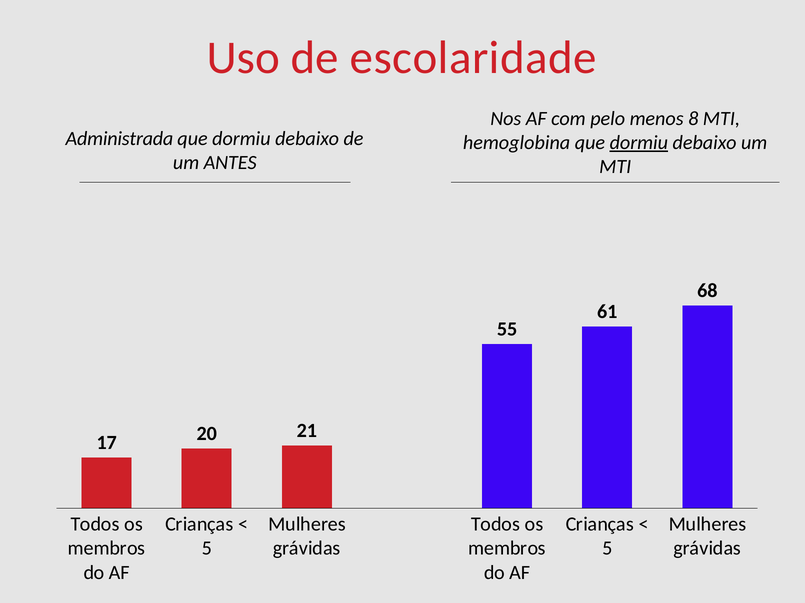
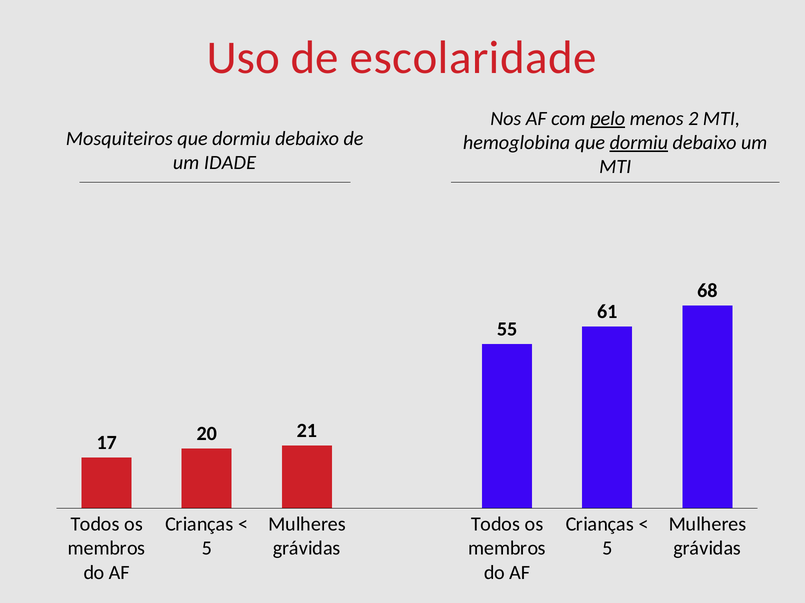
pelo underline: none -> present
8: 8 -> 2
Administrada: Administrada -> Mosquiteiros
ANTES: ANTES -> IDADE
